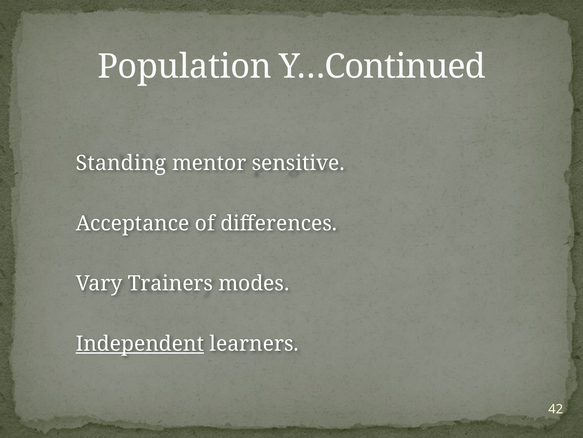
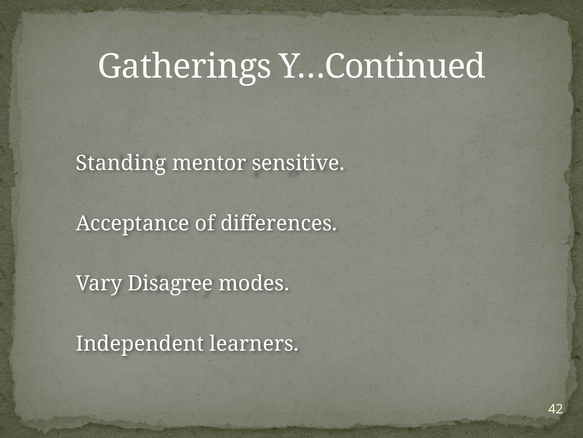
Population: Population -> Gatherings
Trainers: Trainers -> Disagree
Independent underline: present -> none
